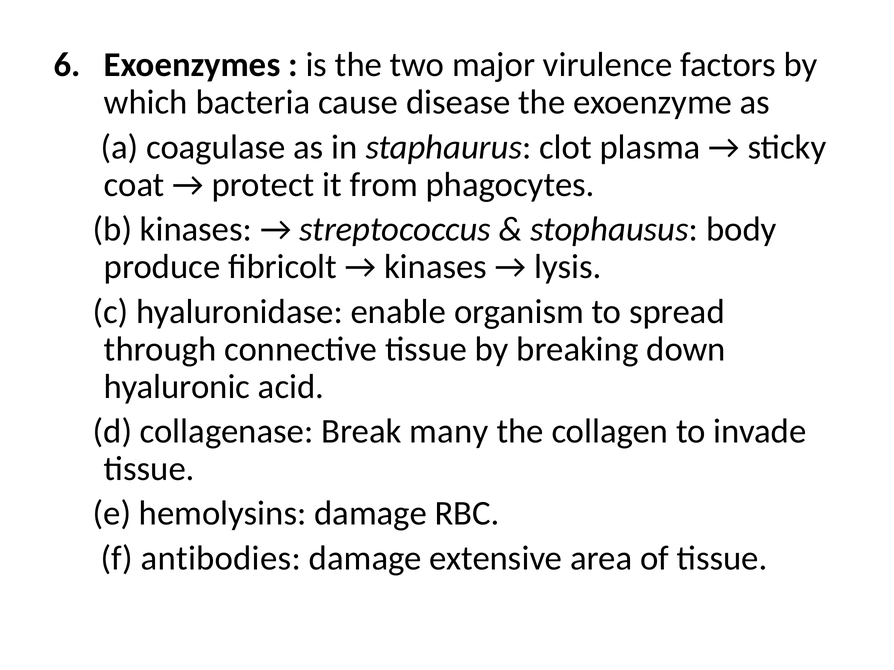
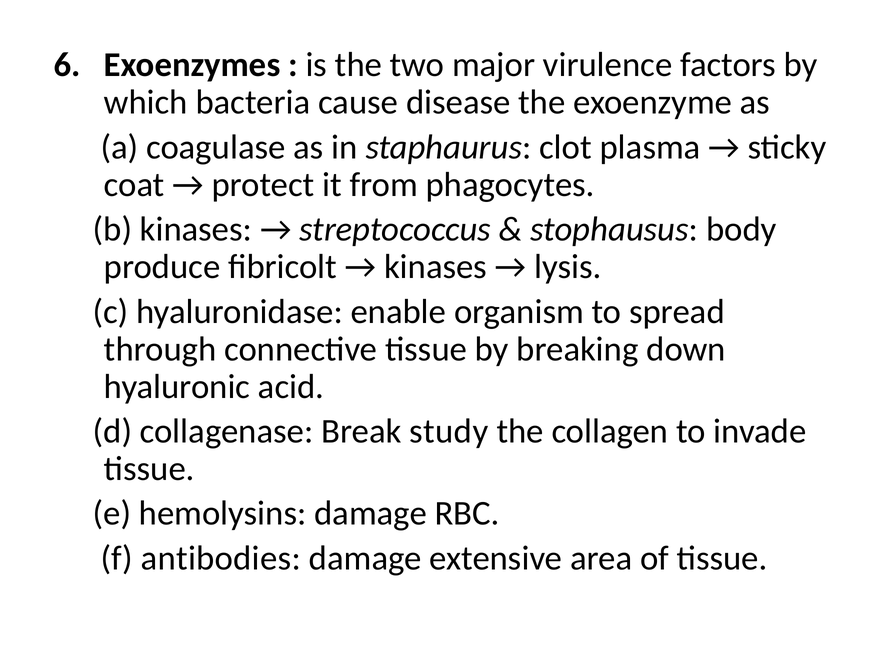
many: many -> study
